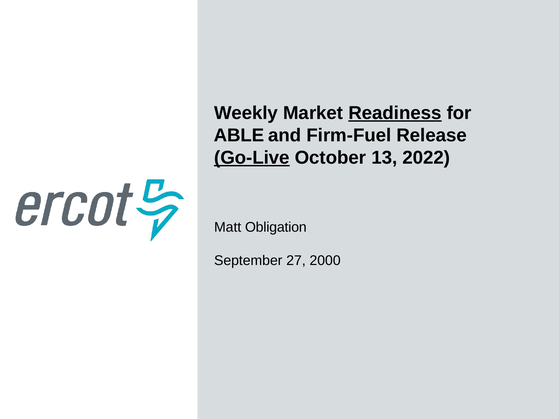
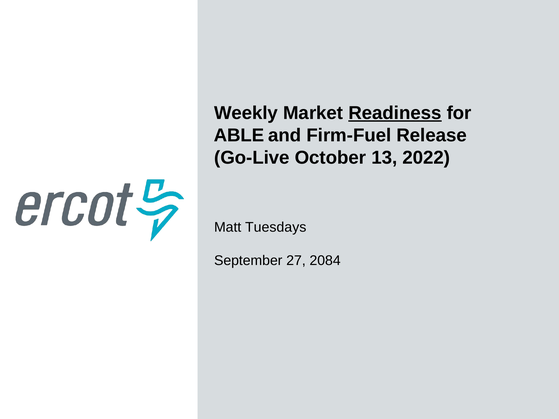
Go-Live underline: present -> none
Obligation: Obligation -> Tuesdays
2000: 2000 -> 2084
